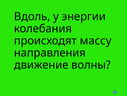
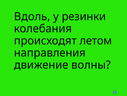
энергии: энергии -> резинки
массу: массу -> летом
